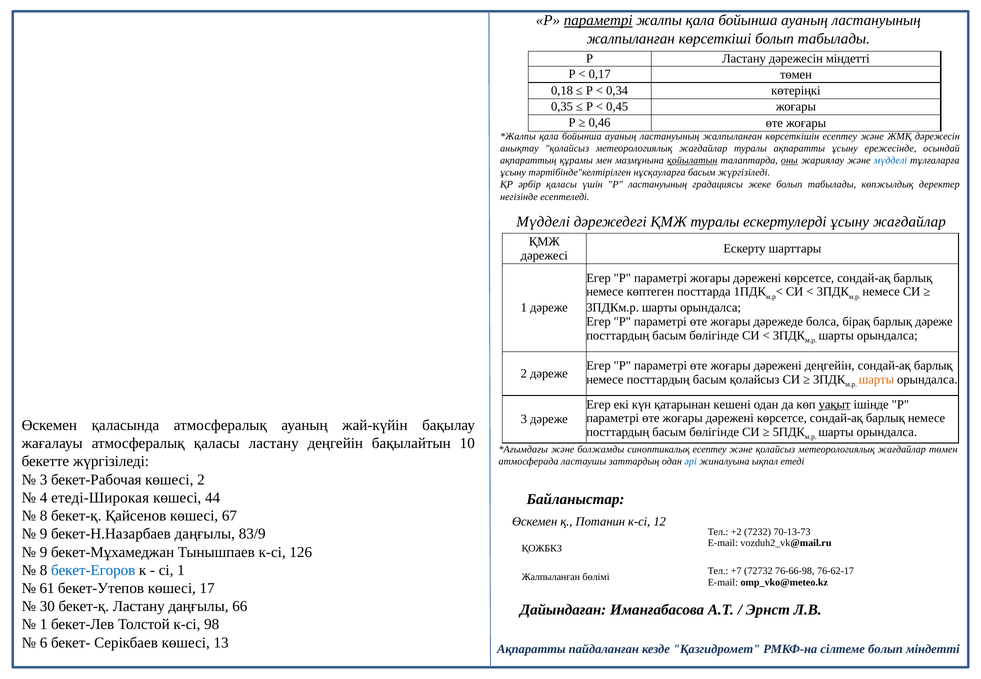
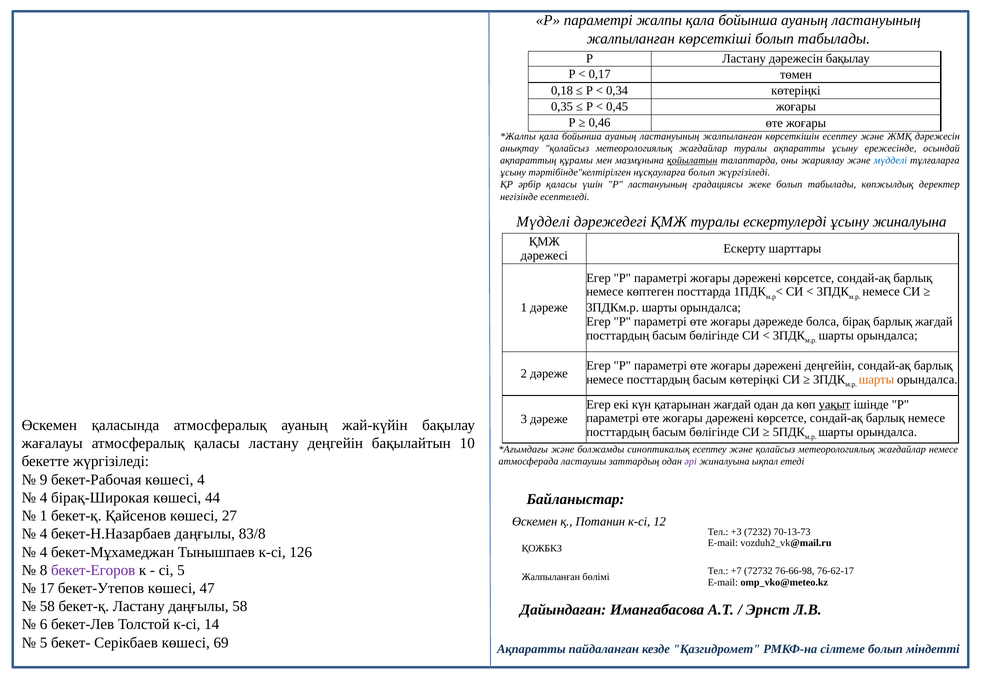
параметрі at (598, 20) underline: present -> none
дәрежесін міндетті: міндетті -> бақылау
оны underline: present -> none
нұсқауларға басым: басым -> болып
ұсыну жағдайлар: жағдайлар -> жиналуына
барлық дәреже: дәреже -> жағдай
басым қолайсыз: қолайсыз -> көтеріңкі
қатарынан кешені: кешені -> жағдай
жағдайлар төмен: төмен -> немесе
әрі colour: blue -> purple
3 at (44, 480): 3 -> 9
көшесі 2: 2 -> 4
етеді-Широкая: етеді-Широкая -> бірақ-Широкая
8 at (44, 516): 8 -> 1
67: 67 -> 27
9 at (44, 534): 9 -> 4
83/9: 83/9 -> 83/8
+2: +2 -> +3
9 at (44, 552): 9 -> 4
бекет-Егоров colour: blue -> purple
сі 1: 1 -> 5
61: 61 -> 17
17: 17 -> 47
30 at (47, 607): 30 -> 58
даңғылы 66: 66 -> 58
1 at (44, 625): 1 -> 6
98: 98 -> 14
6 at (44, 643): 6 -> 5
13: 13 -> 69
